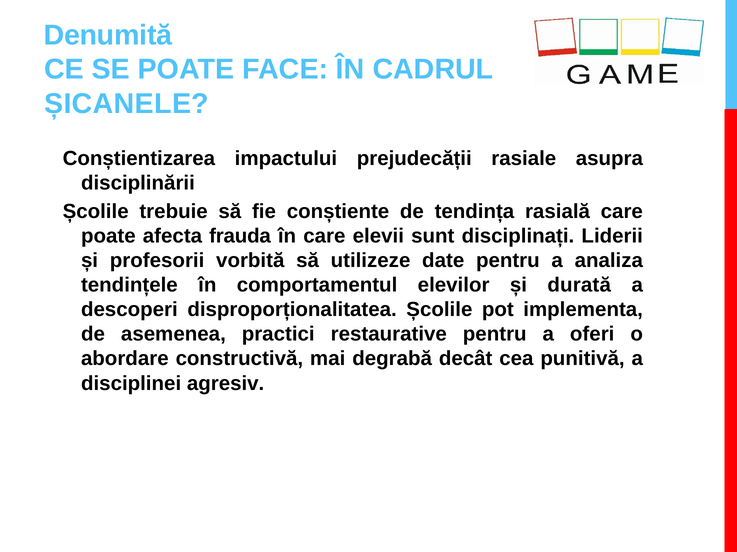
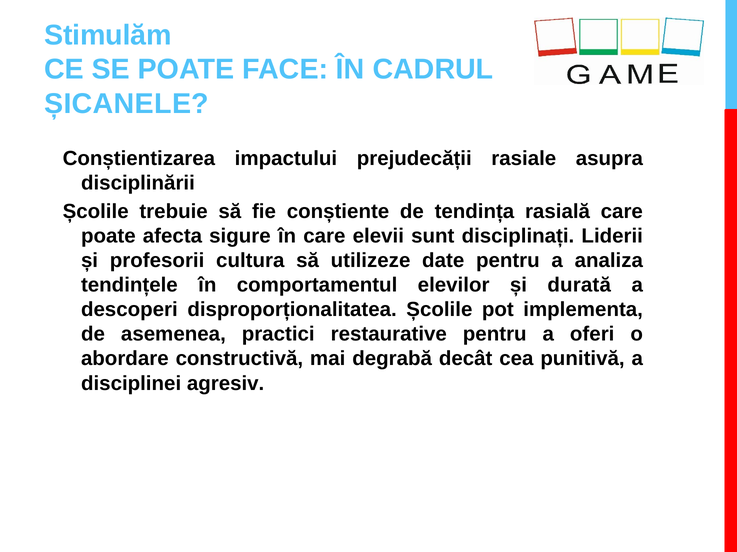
Denumită: Denumită -> Stimulăm
frauda: frauda -> sigure
vorbită: vorbită -> cultura
